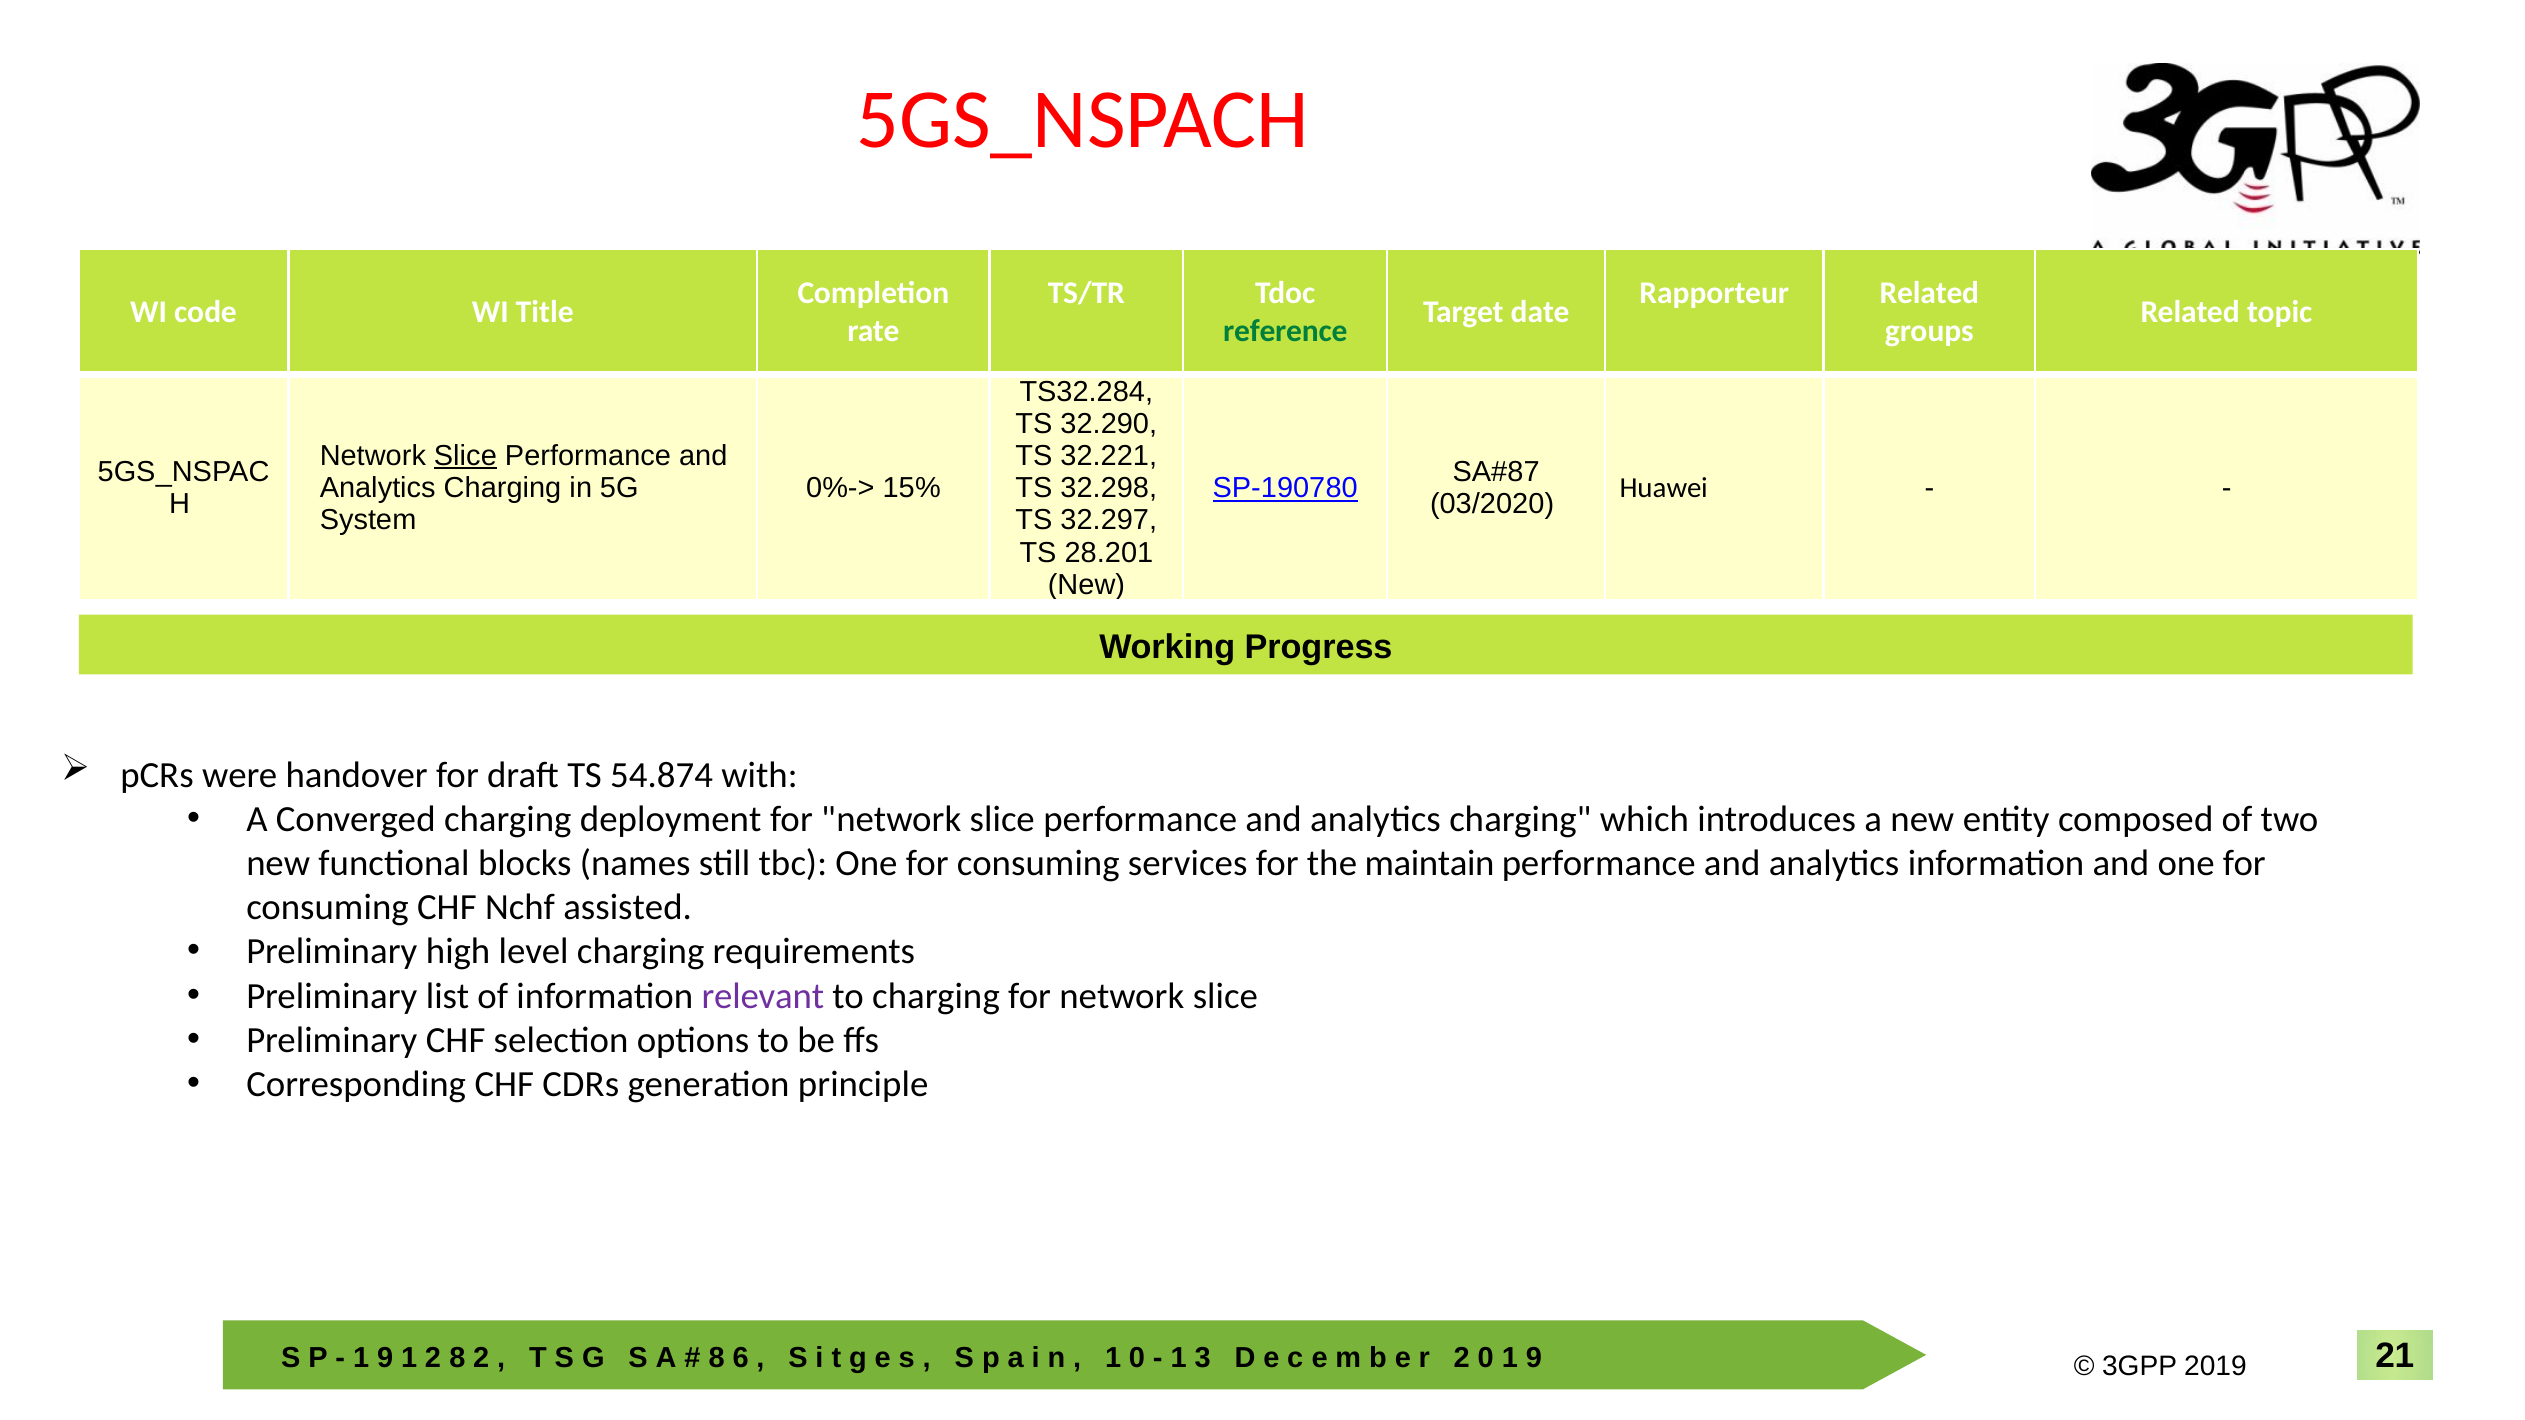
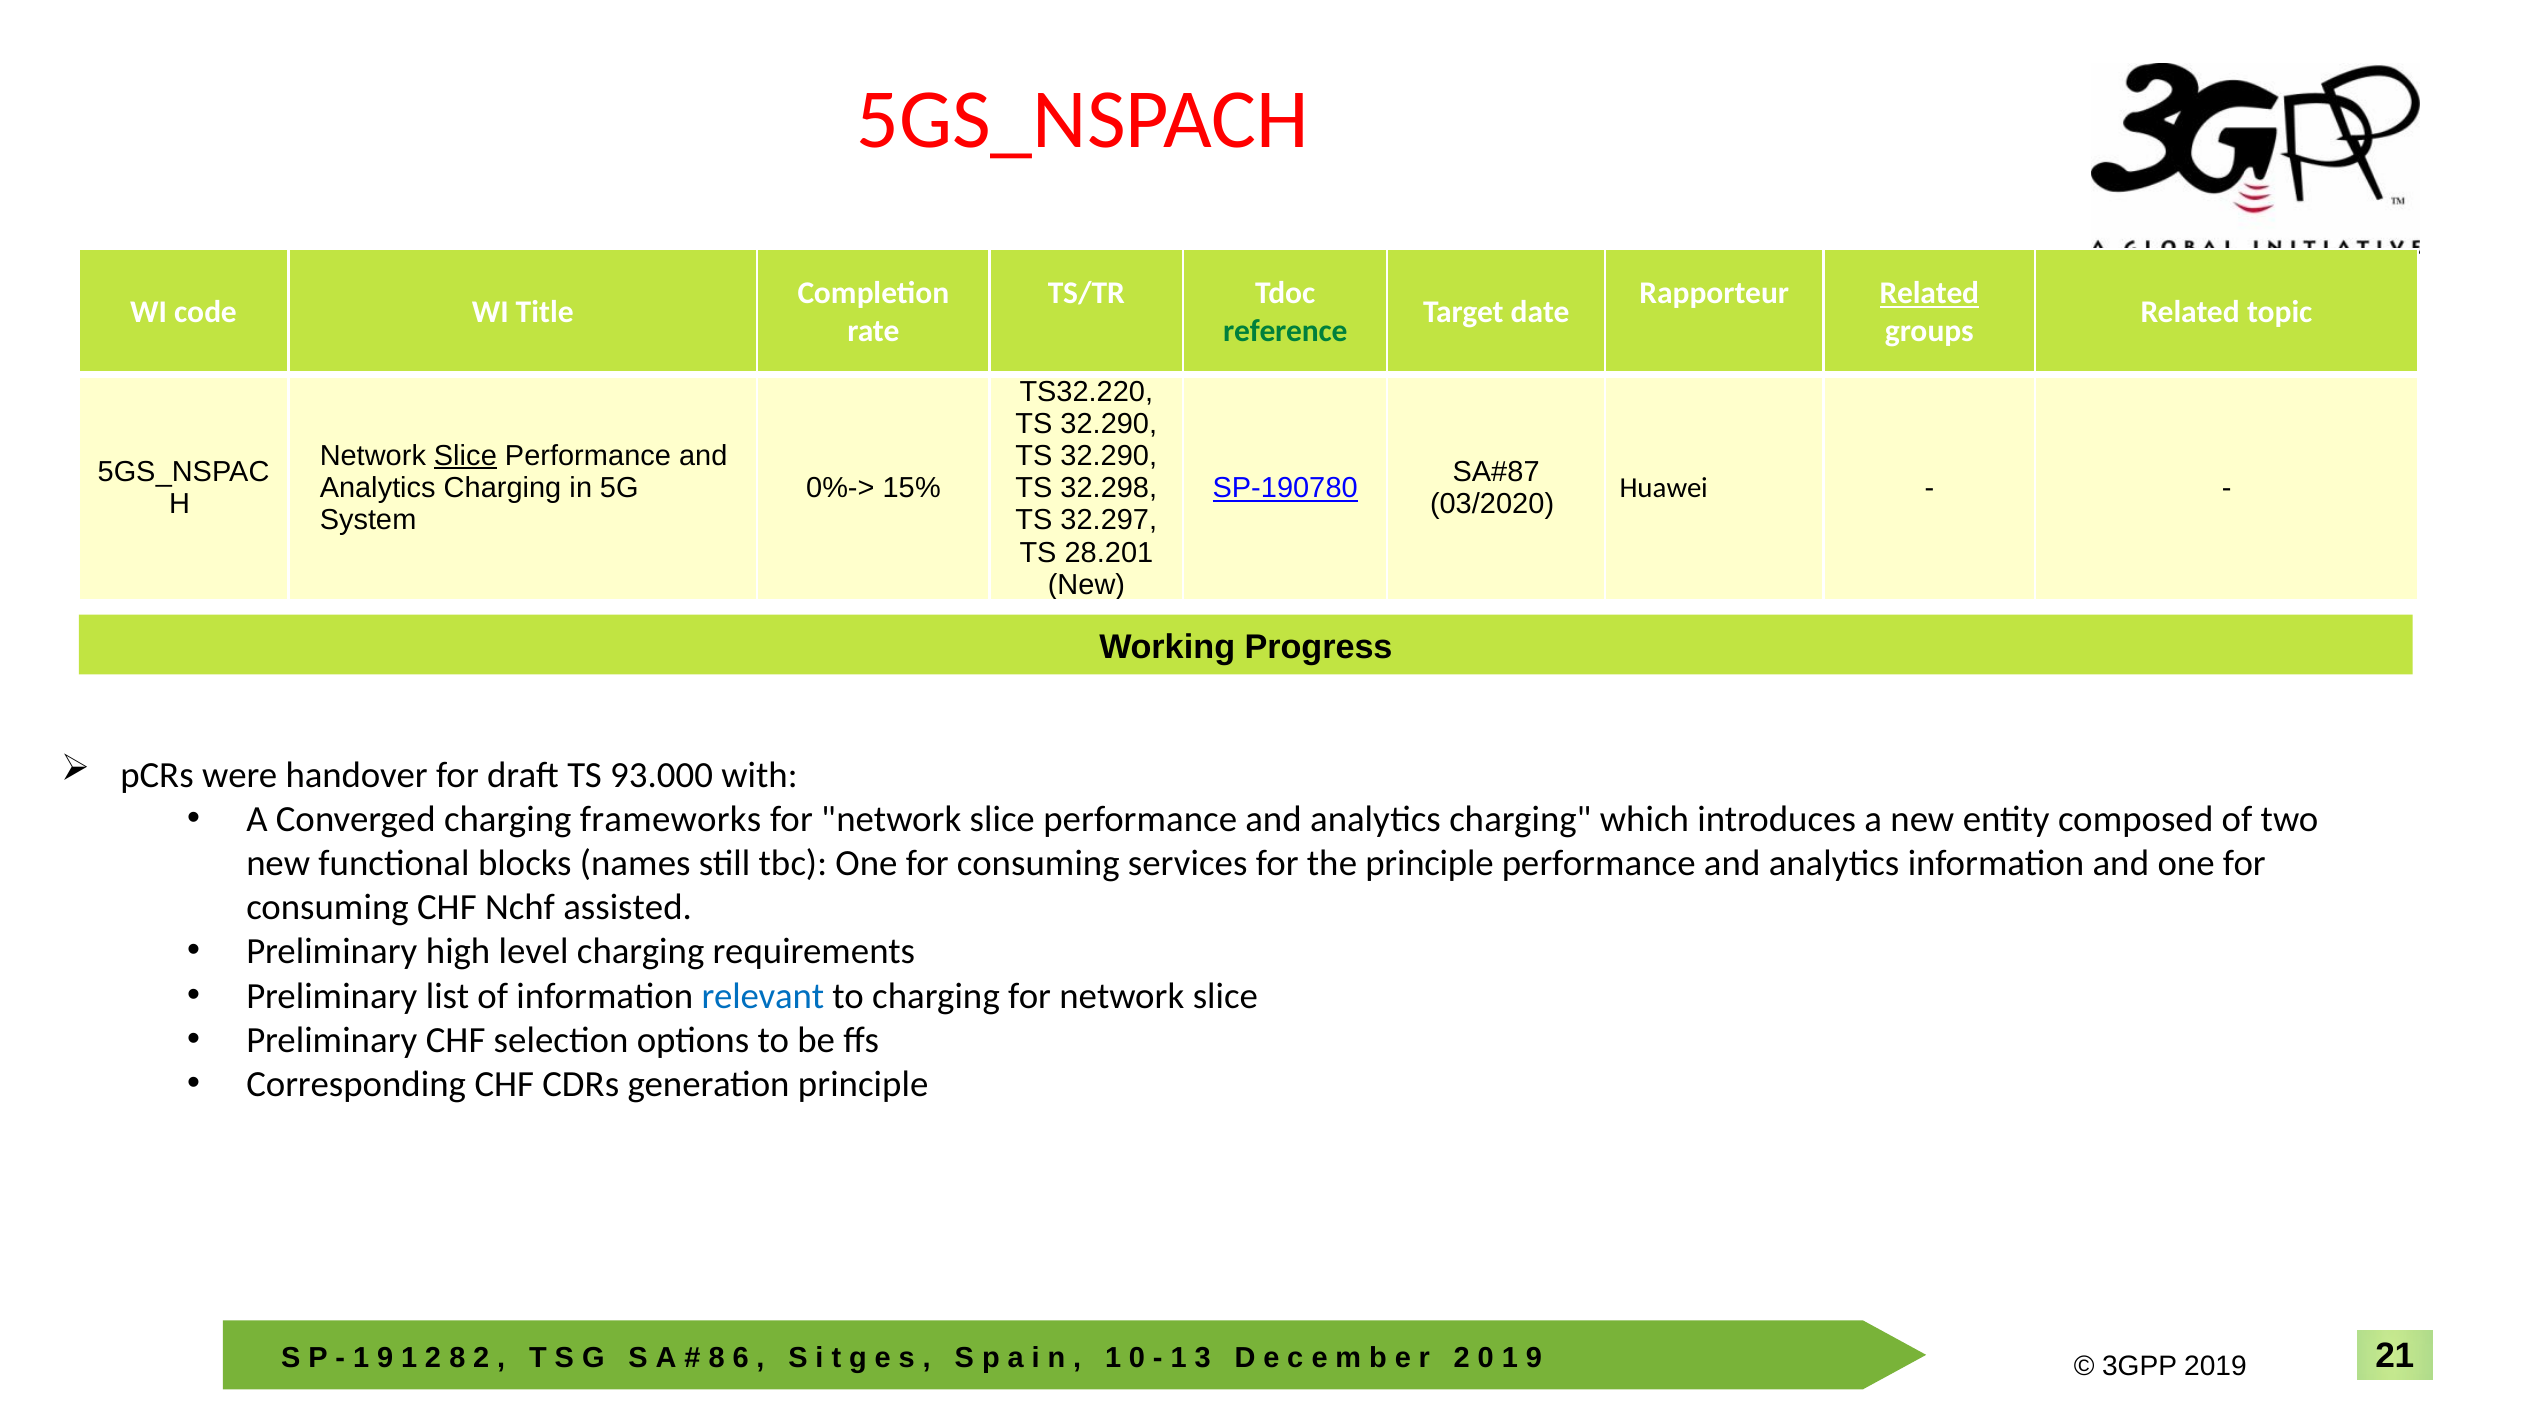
Related at (1929, 293) underline: none -> present
TS32.284: TS32.284 -> TS32.220
32.221 at (1109, 456): 32.221 -> 32.290
54.874: 54.874 -> 93.000
deployment: deployment -> frameworks
the maintain: maintain -> principle
relevant colour: purple -> blue
